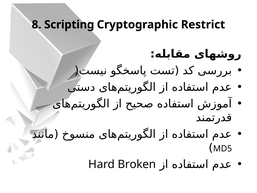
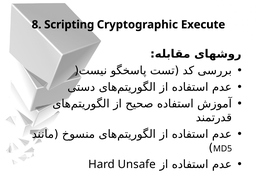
Restrict: Restrict -> Execute
Broken: Broken -> Unsafe
